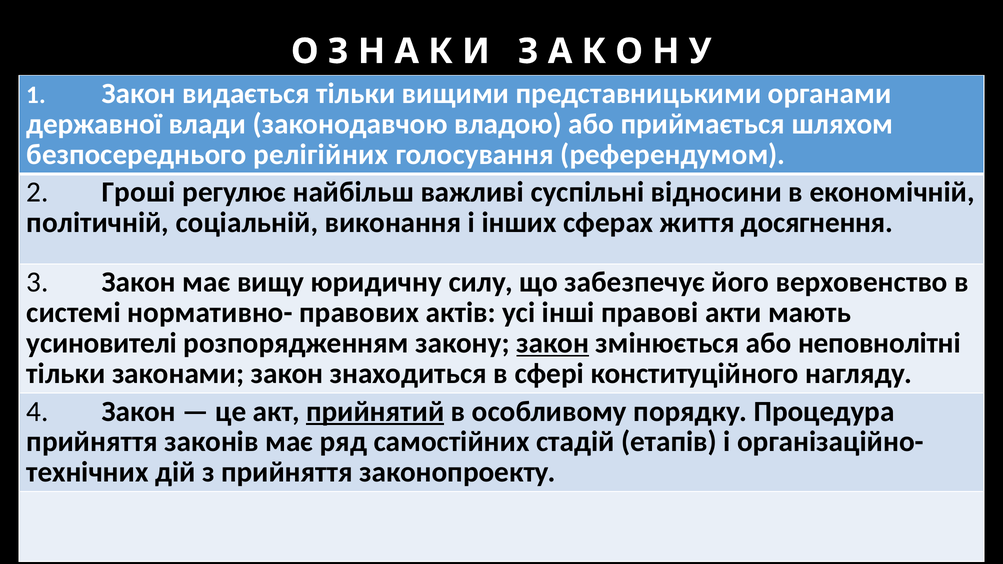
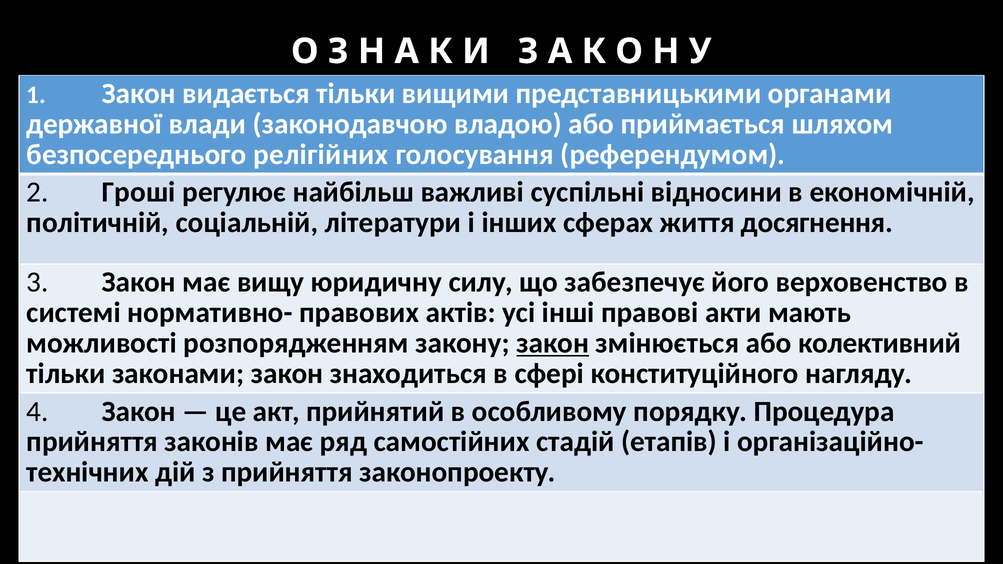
виконання: виконання -> літератури
усиновителі: усиновителі -> можливості
неповнолітні: неповнолітні -> колективний
прийнятий underline: present -> none
